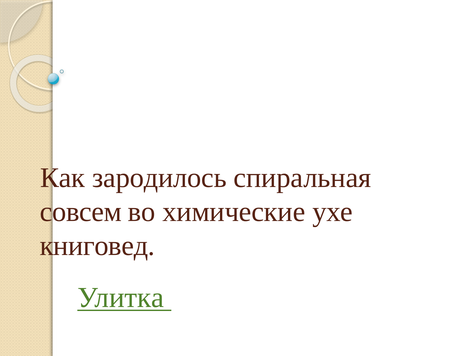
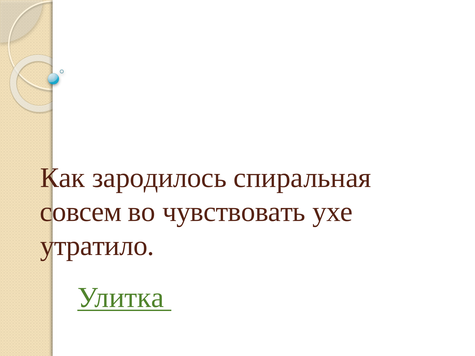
химические: химические -> чувствовать
книговед: книговед -> утратило
